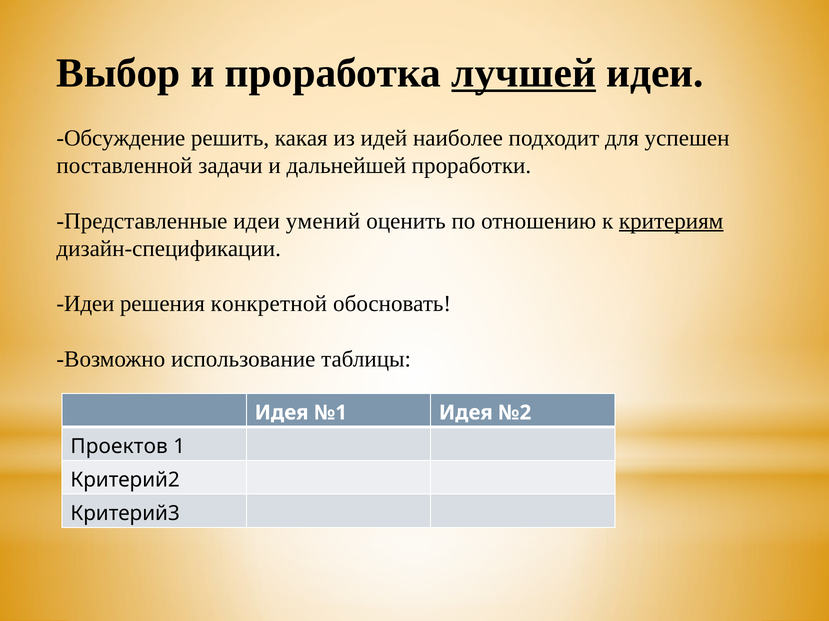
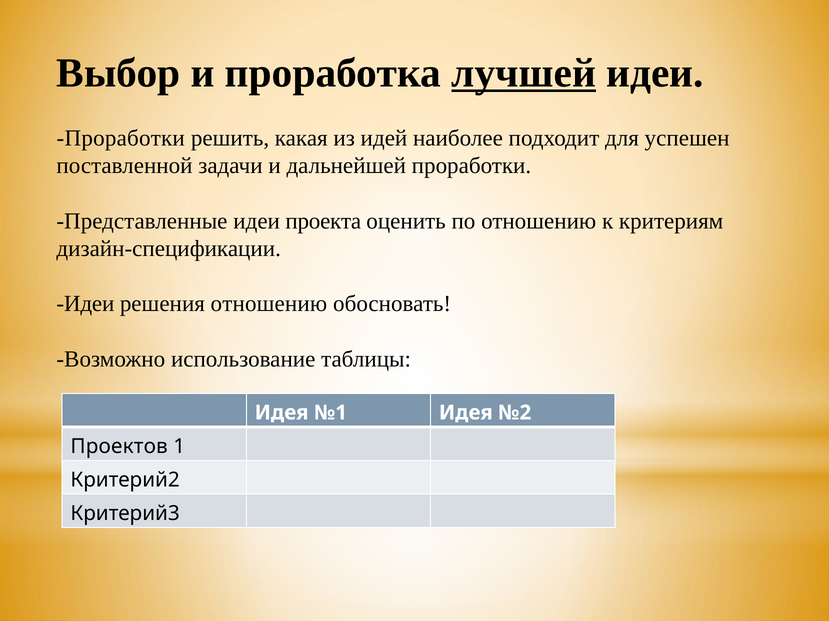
Обсуждение at (121, 138): Обсуждение -> Проработки
умений: умений -> проекта
критериям underline: present -> none
решения конкретной: конкретной -> отношению
